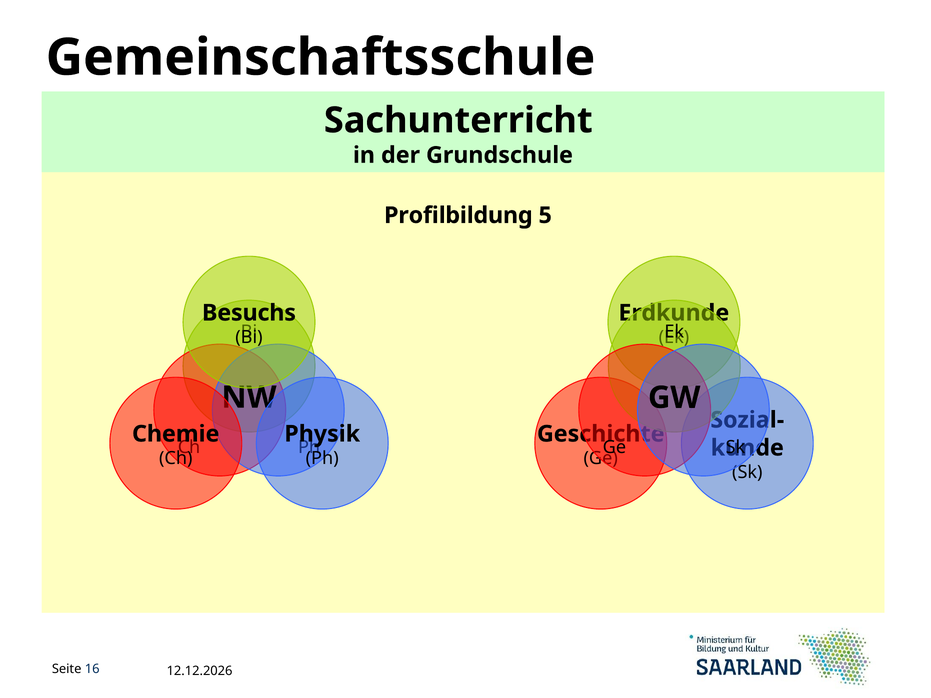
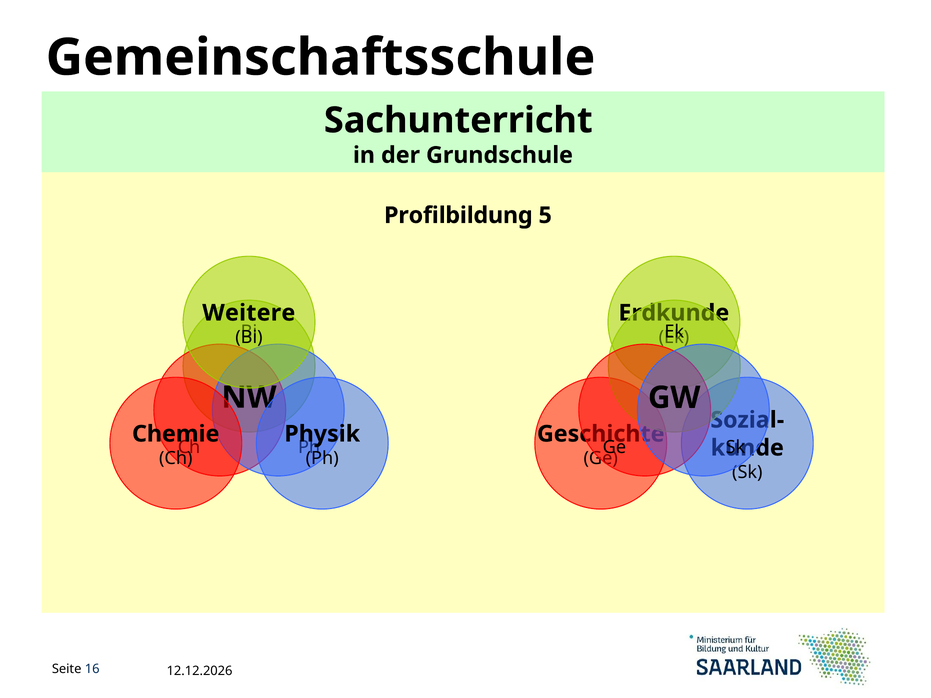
Besuchs: Besuchs -> Weitere
